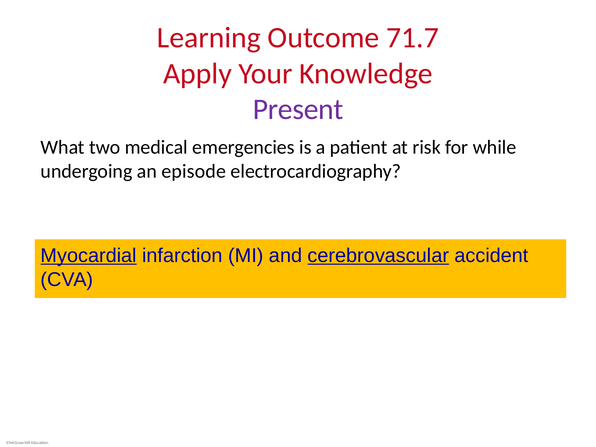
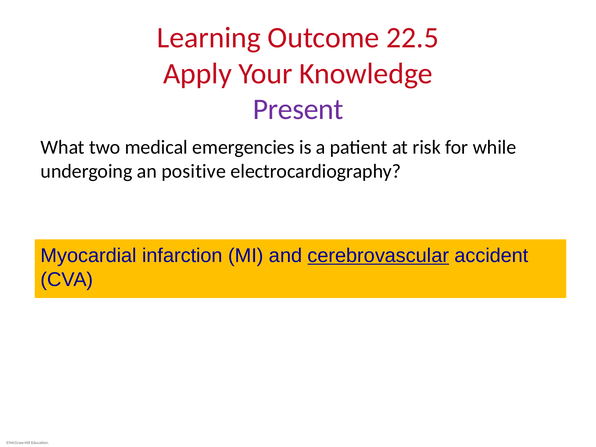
71.7: 71.7 -> 22.5
episode: episode -> positive
Myocardial underline: present -> none
